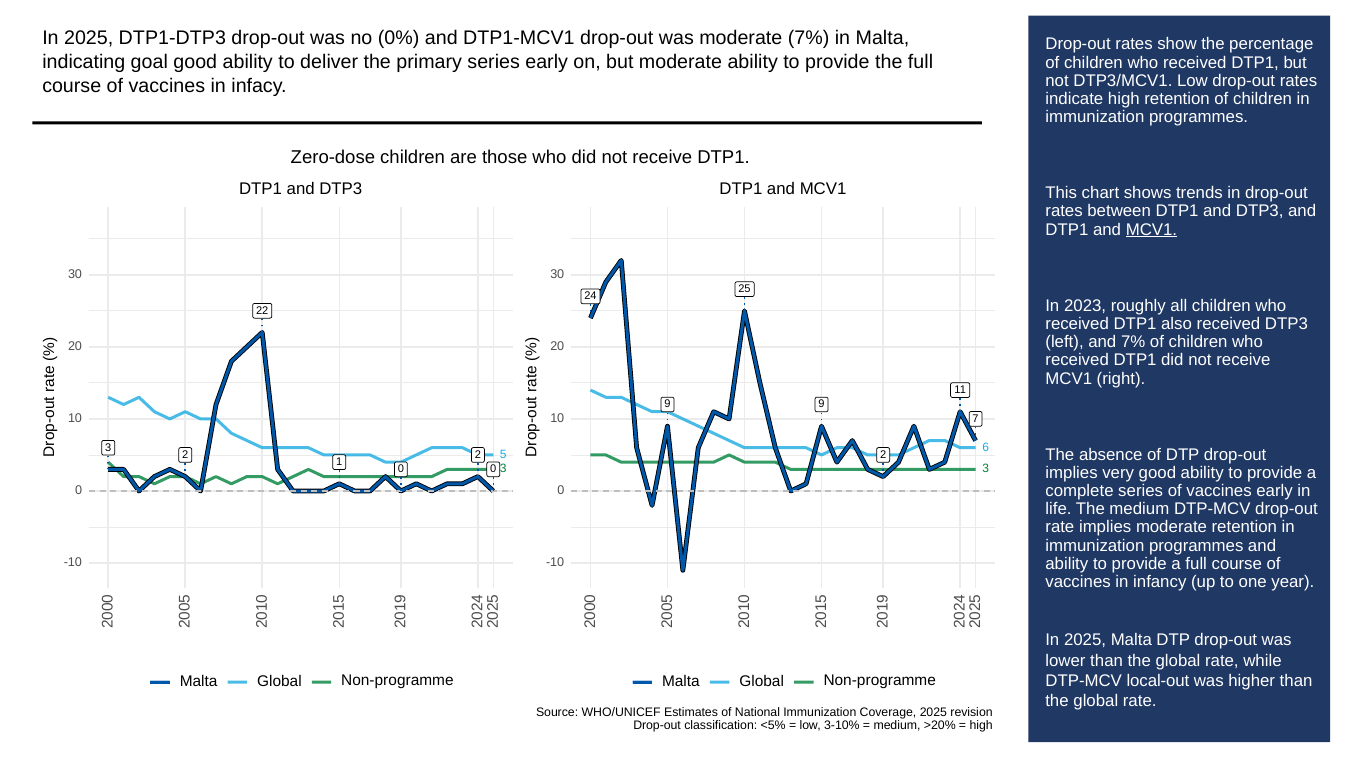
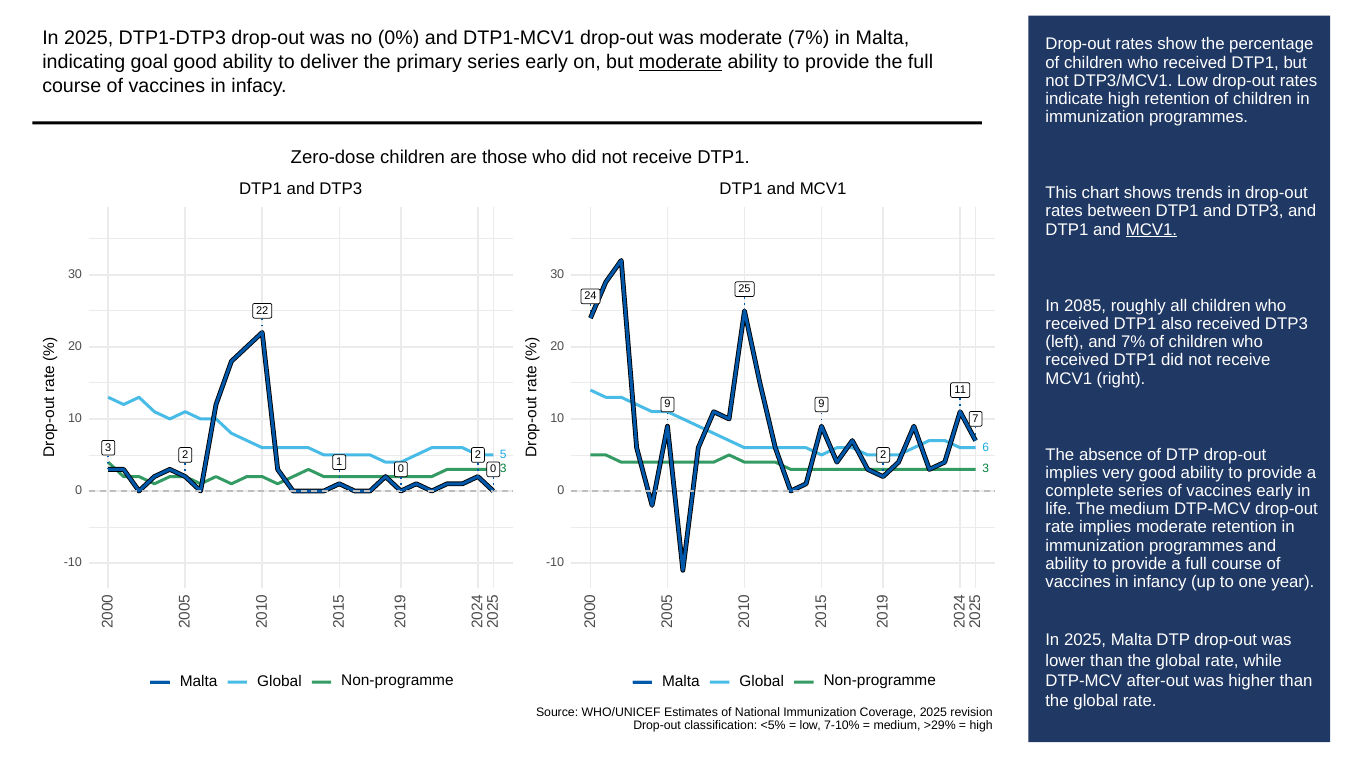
moderate at (680, 62) underline: none -> present
2023: 2023 -> 2085
local-out: local-out -> after-out
3-10%: 3-10% -> 7-10%
>20%: >20% -> >29%
